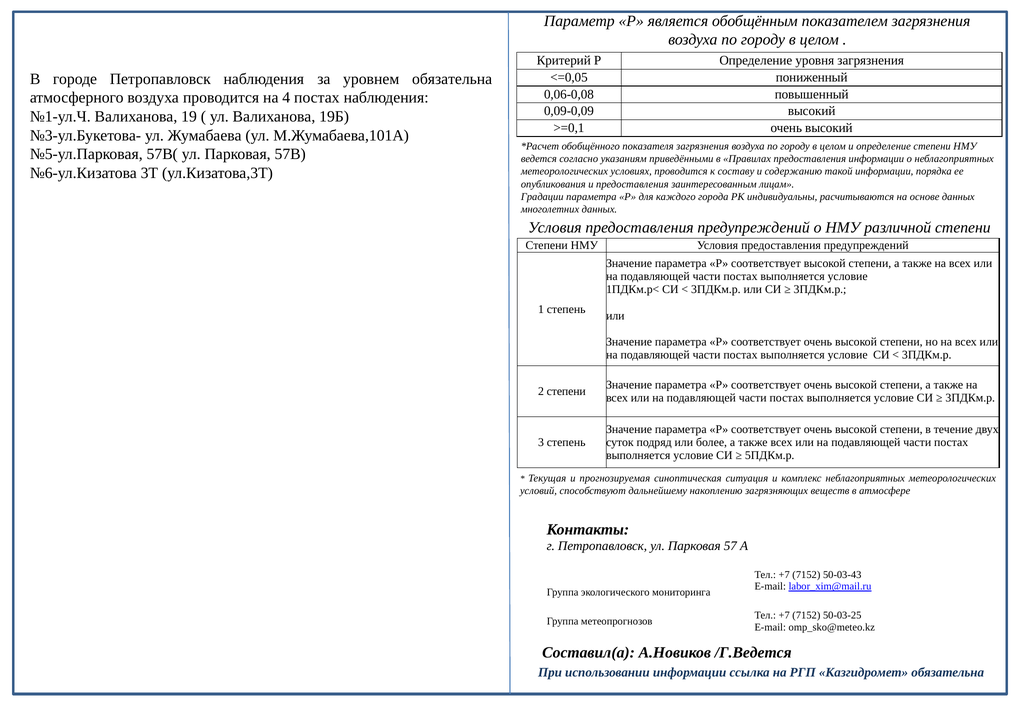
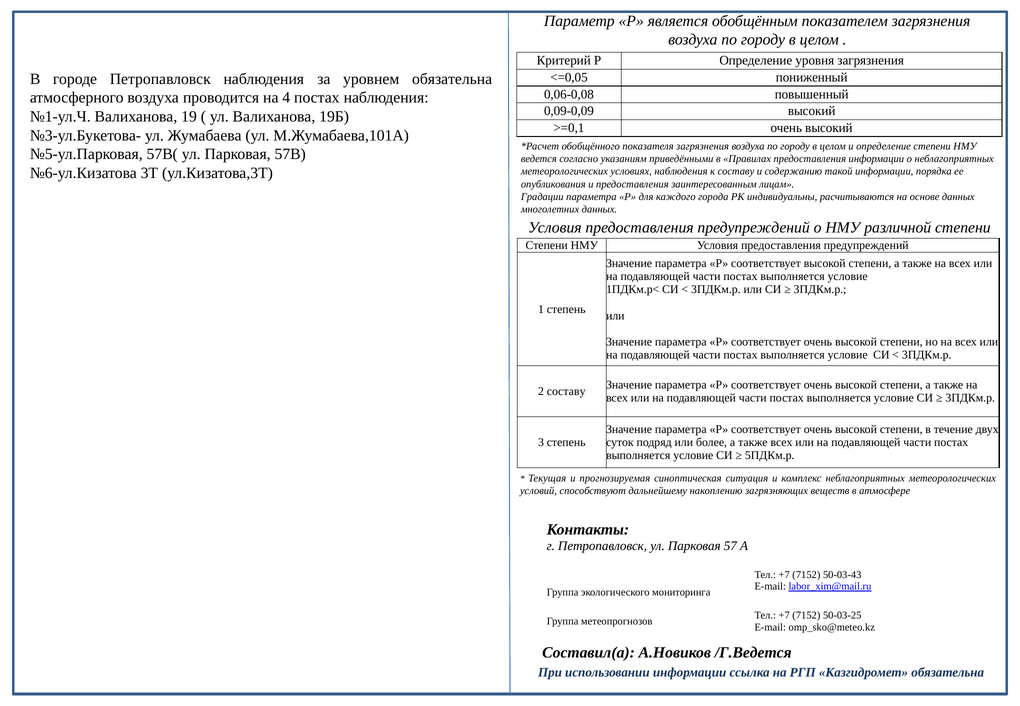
условиях проводится: проводится -> наблюдения
2 степени: степени -> составу
